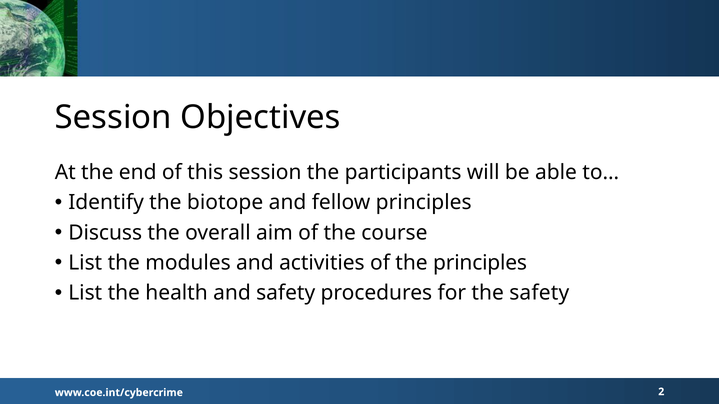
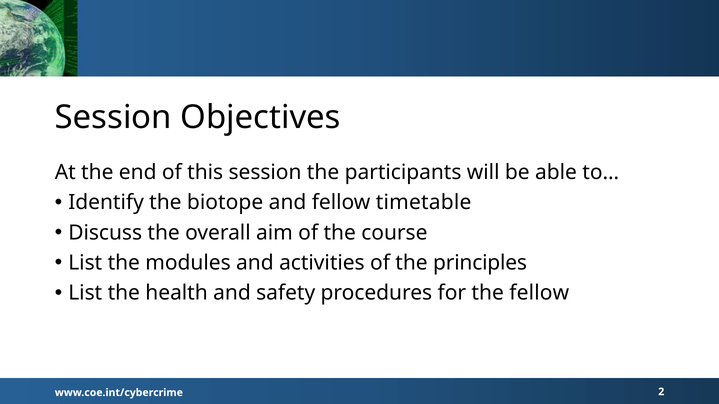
fellow principles: principles -> timetable
the safety: safety -> fellow
